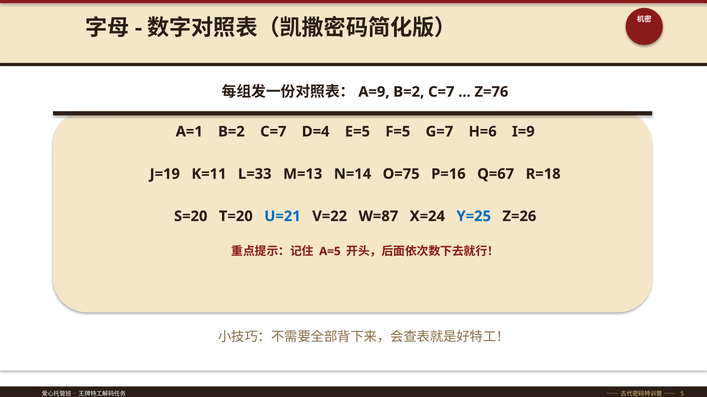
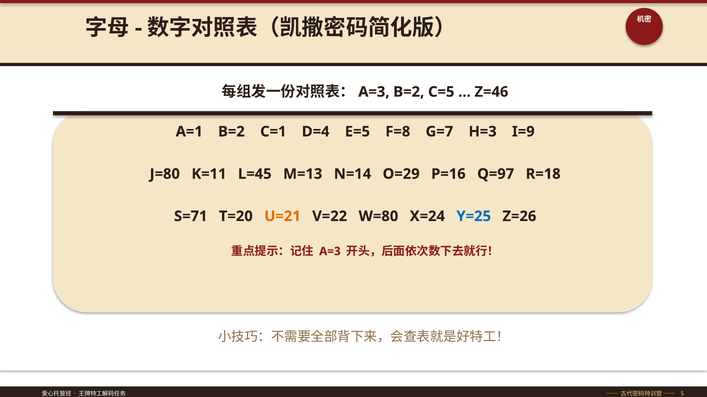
A=9 at (374, 92): A=9 -> A=3
C=7 at (441, 92): C=7 -> C=5
Z=76: Z=76 -> Z=46
A=1 B=2 C=7: C=7 -> C=1
F=5: F=5 -> F=8
H=6: H=6 -> H=3
J=19: J=19 -> J=80
L=33: L=33 -> L=45
O=75: O=75 -> O=29
Q=67: Q=67 -> Q=97
S=20: S=20 -> S=71
U=21 colour: blue -> orange
W=87: W=87 -> W=80
A=5 at (330, 252): A=5 -> A=3
